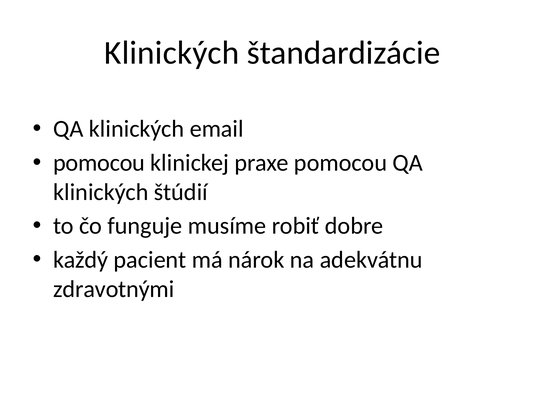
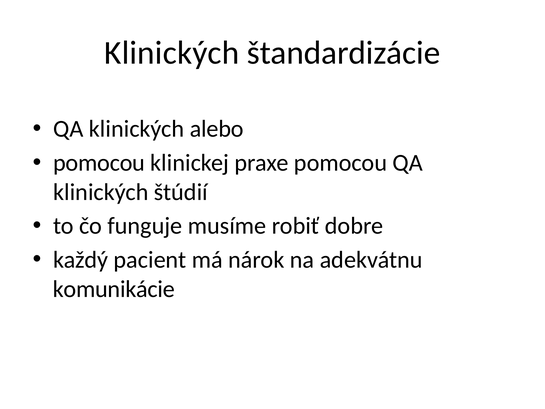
email: email -> alebo
zdravotnými: zdravotnými -> komunikácie
